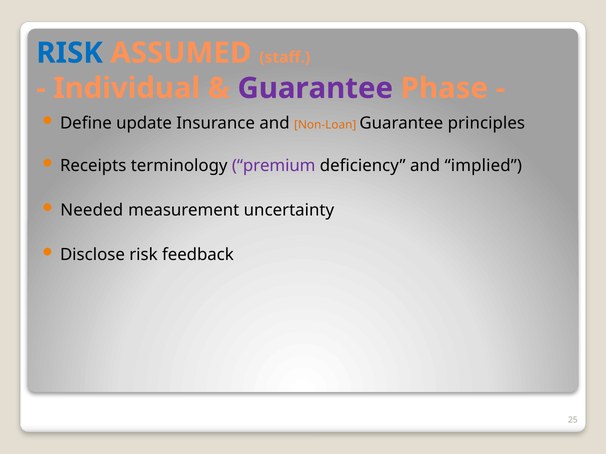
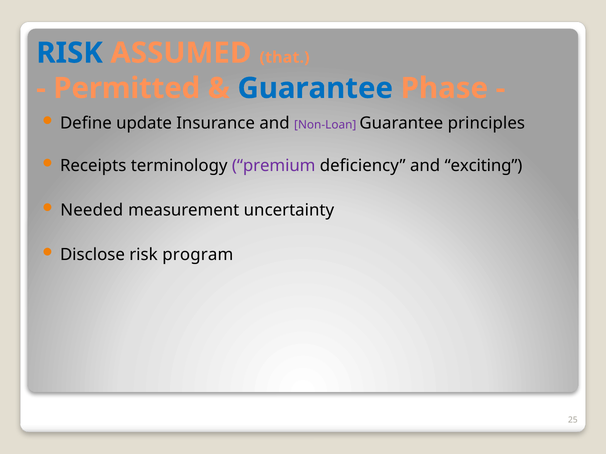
staff: staff -> that
Individual: Individual -> Permitted
Guarantee at (315, 88) colour: purple -> blue
Non-Loan colour: orange -> purple
implied: implied -> exciting
feedback: feedback -> program
